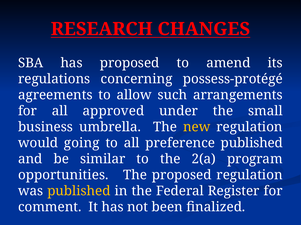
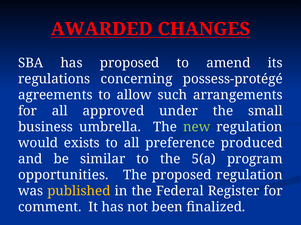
RESEARCH: RESEARCH -> AWARDED
new colour: yellow -> light green
going: going -> exists
preference published: published -> produced
2(a: 2(a -> 5(a
